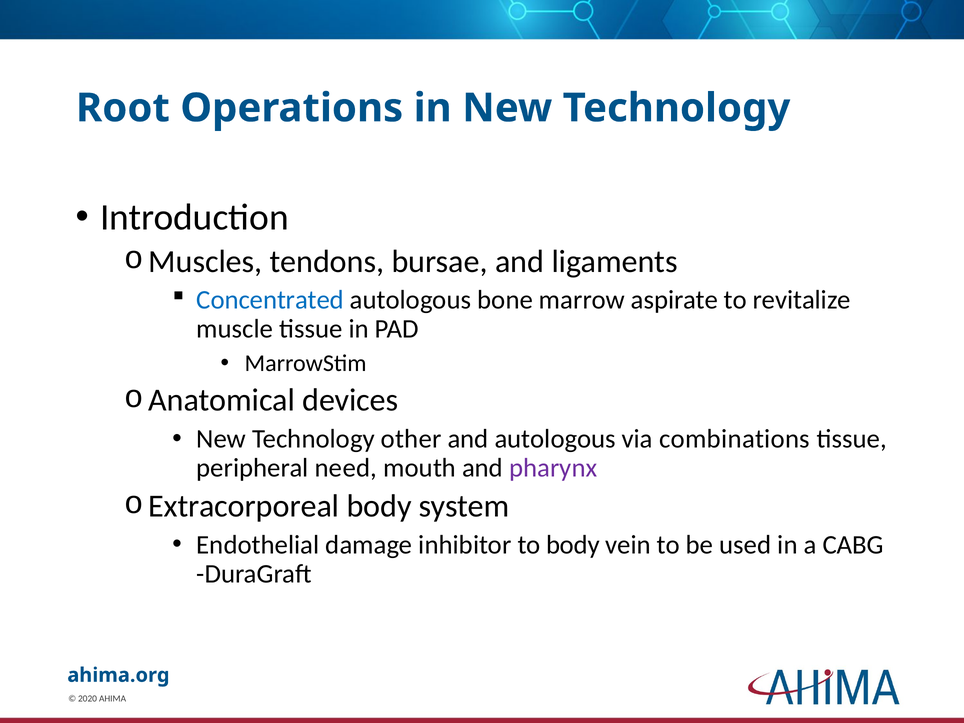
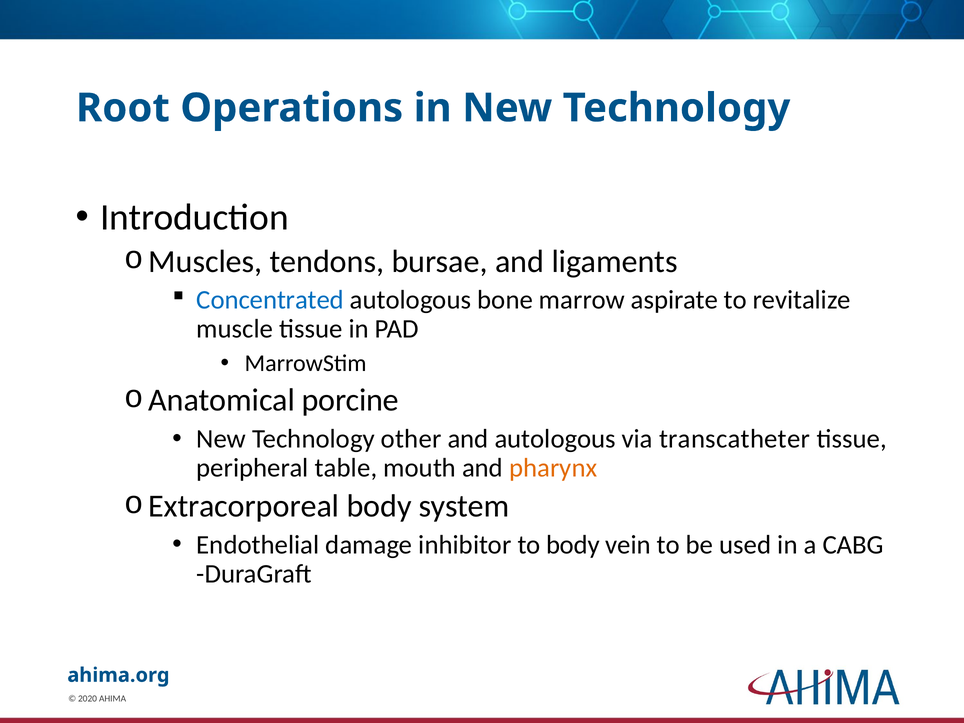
devices: devices -> porcine
combinations: combinations -> transcatheter
need: need -> table
pharynx colour: purple -> orange
